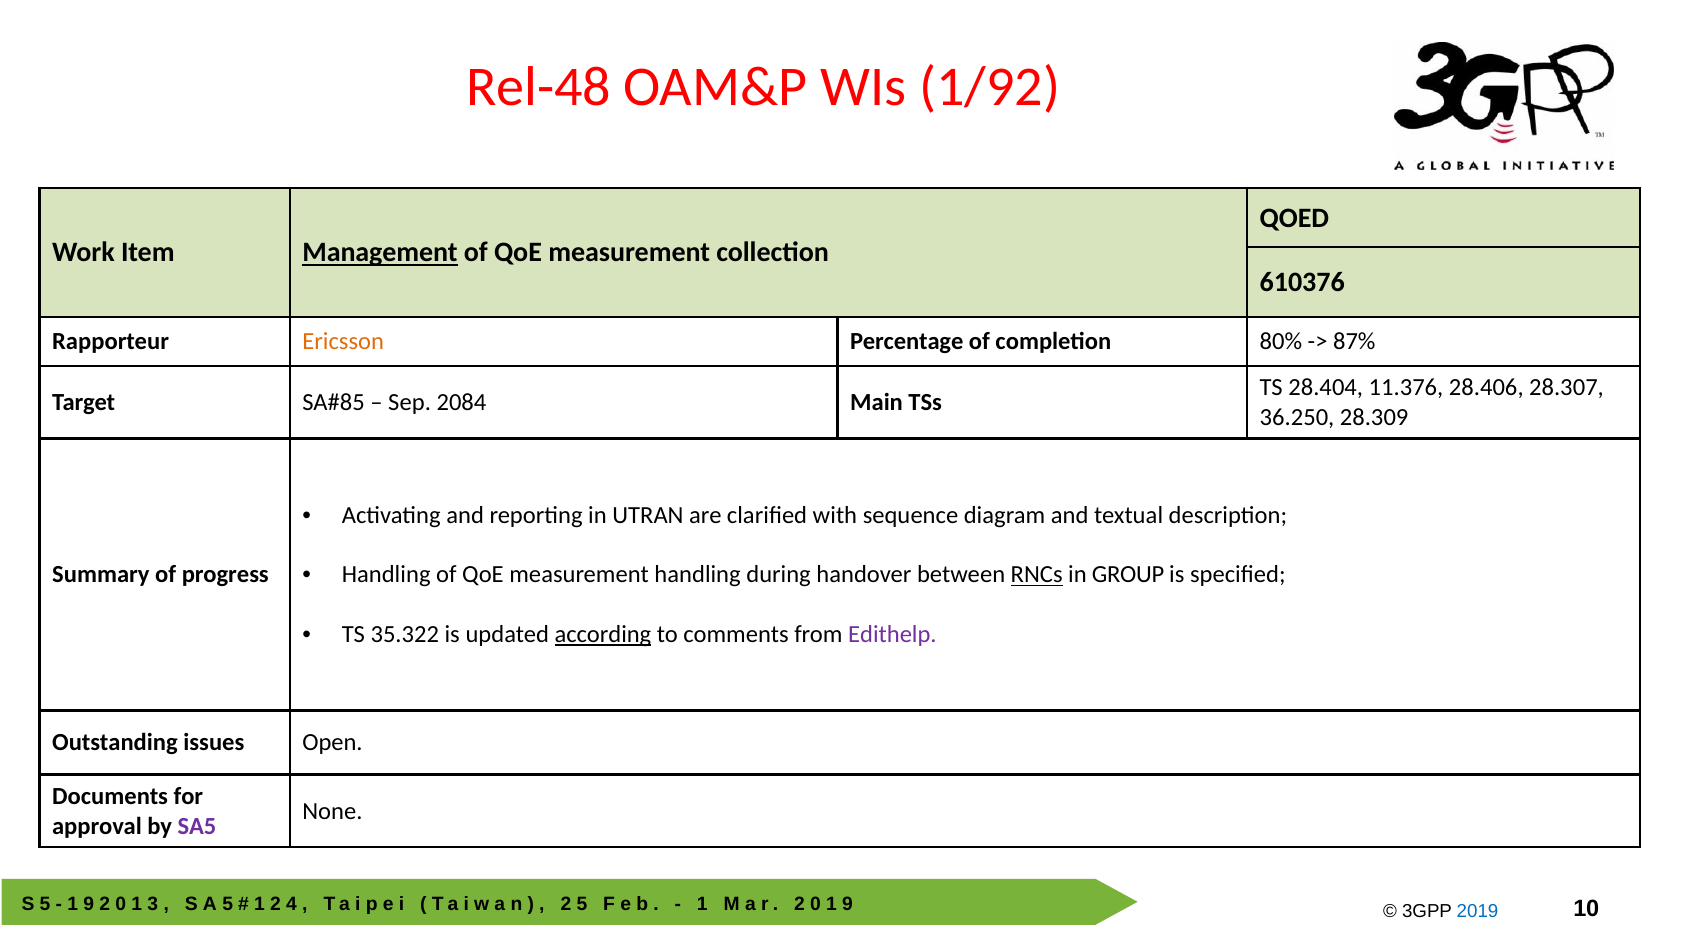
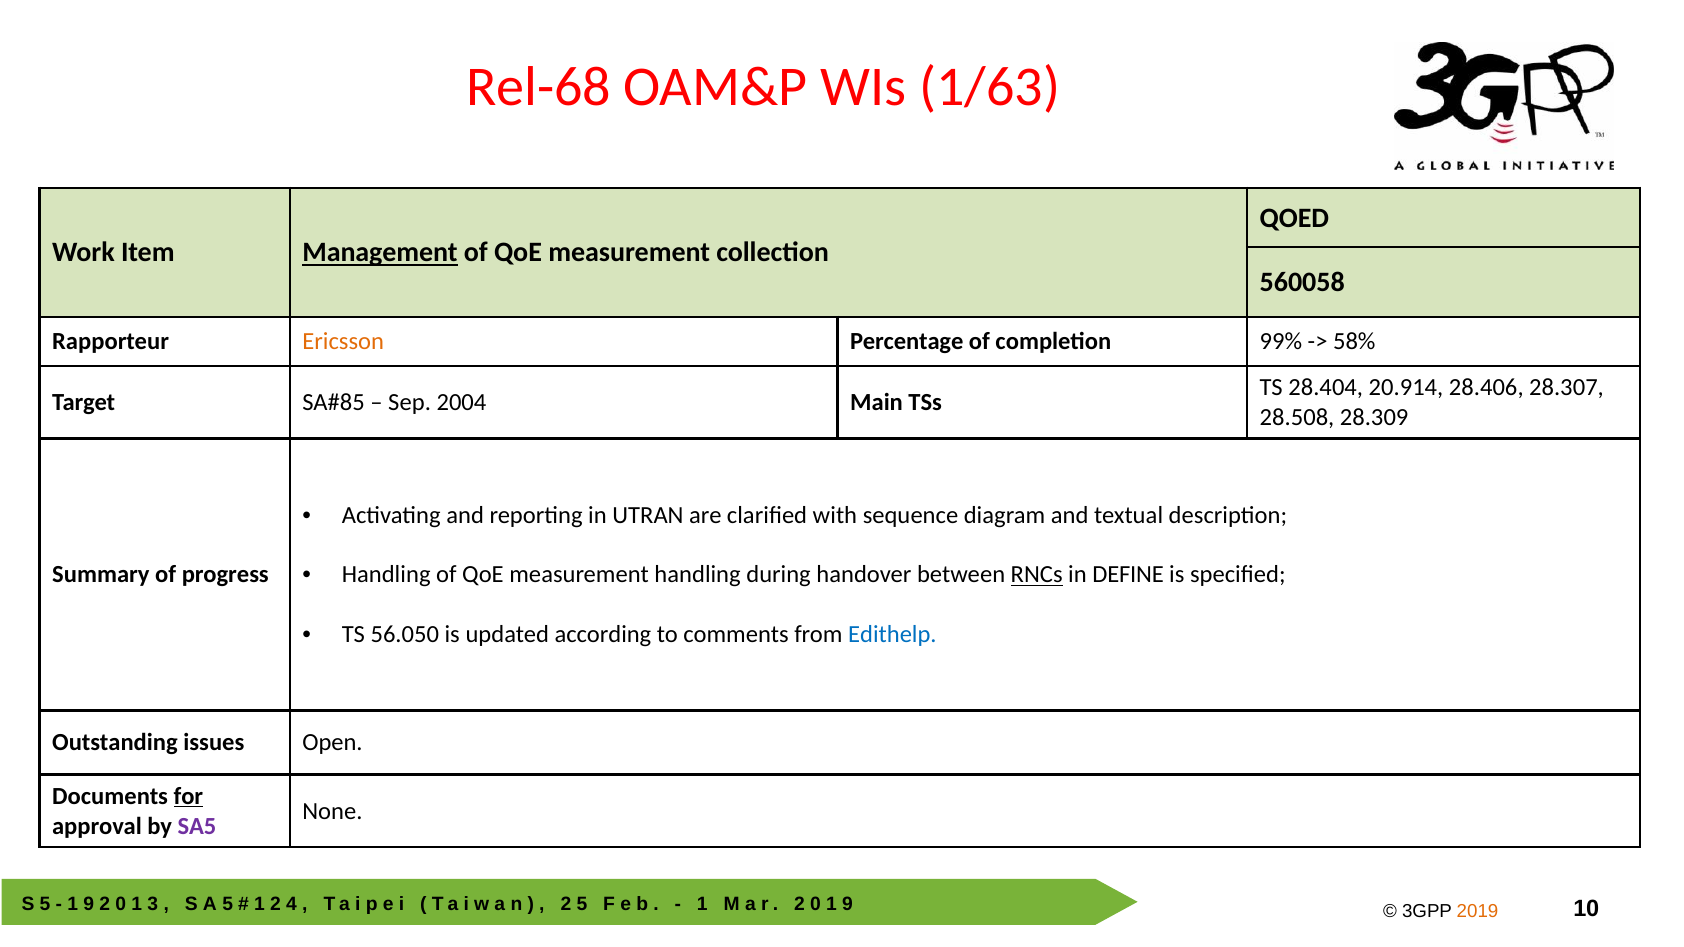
Rel-48: Rel-48 -> Rel-68
1/92: 1/92 -> 1/63
610376: 610376 -> 560058
80%: 80% -> 99%
87%: 87% -> 58%
11.376: 11.376 -> 20.914
2084: 2084 -> 2004
36.250: 36.250 -> 28.508
GROUP: GROUP -> DEFINE
35.322: 35.322 -> 56.050
according underline: present -> none
Edithelp colour: purple -> blue
for underline: none -> present
2019 colour: blue -> orange
